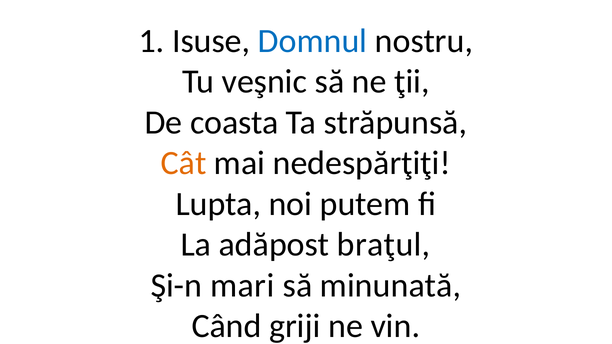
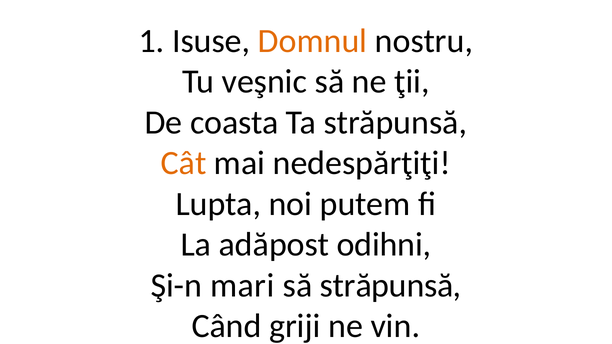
Domnul colour: blue -> orange
braţul: braţul -> odihni
să minunată: minunată -> străpunsă
